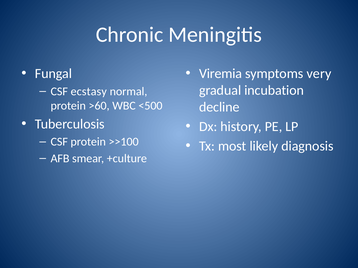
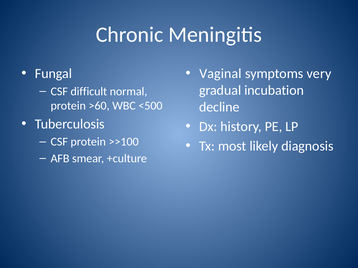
Viremia: Viremia -> Vaginal
ecstasy: ecstasy -> difficult
